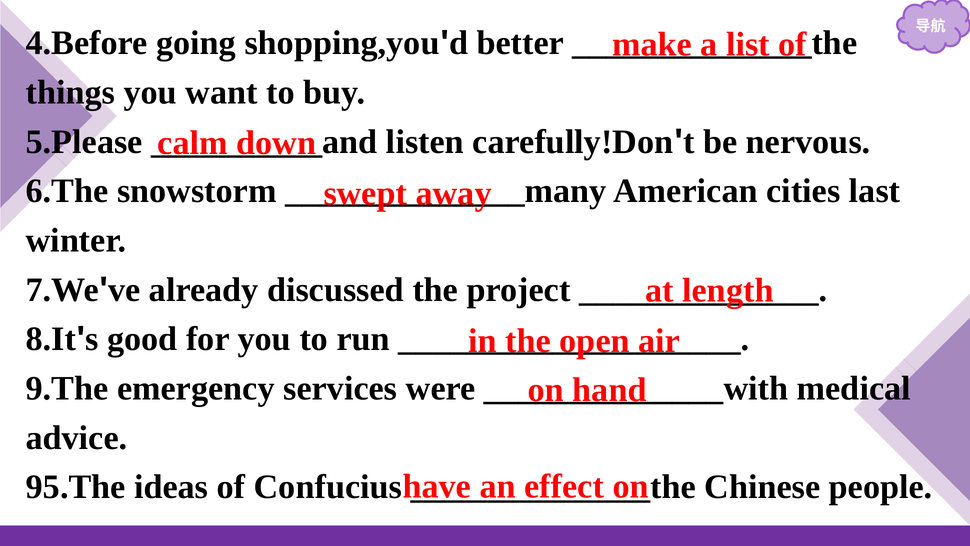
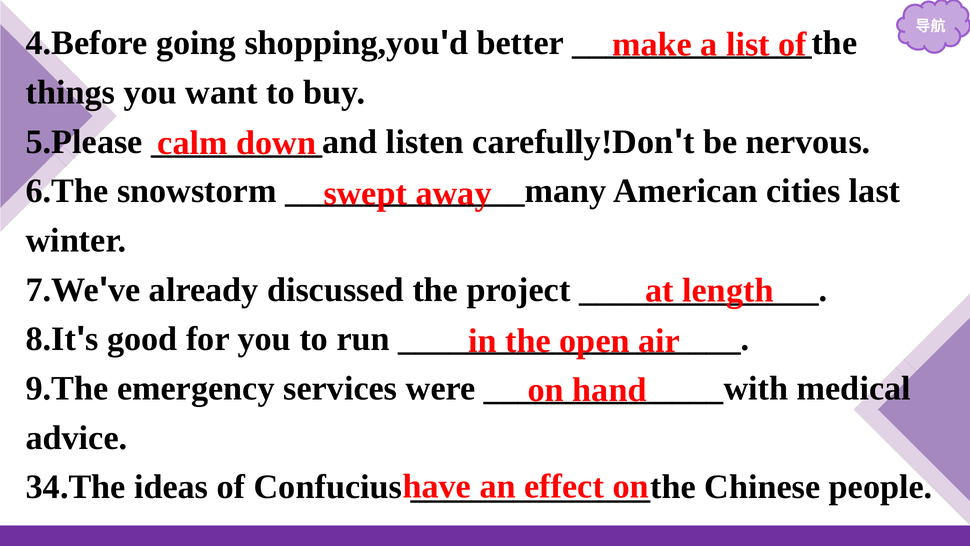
95.The: 95.The -> 34.The
